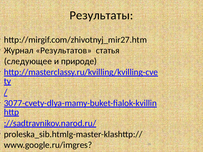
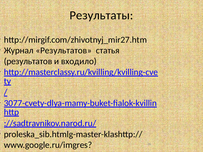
следующее at (28, 61): следующее -> результатов
природе: природе -> входило
